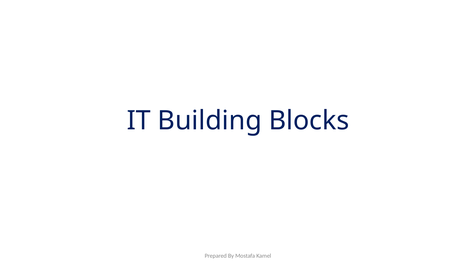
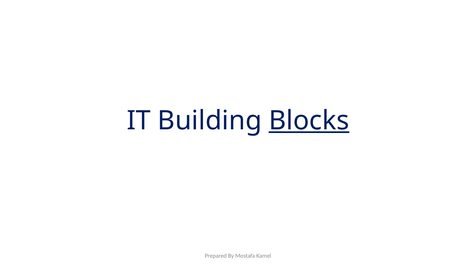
Blocks underline: none -> present
